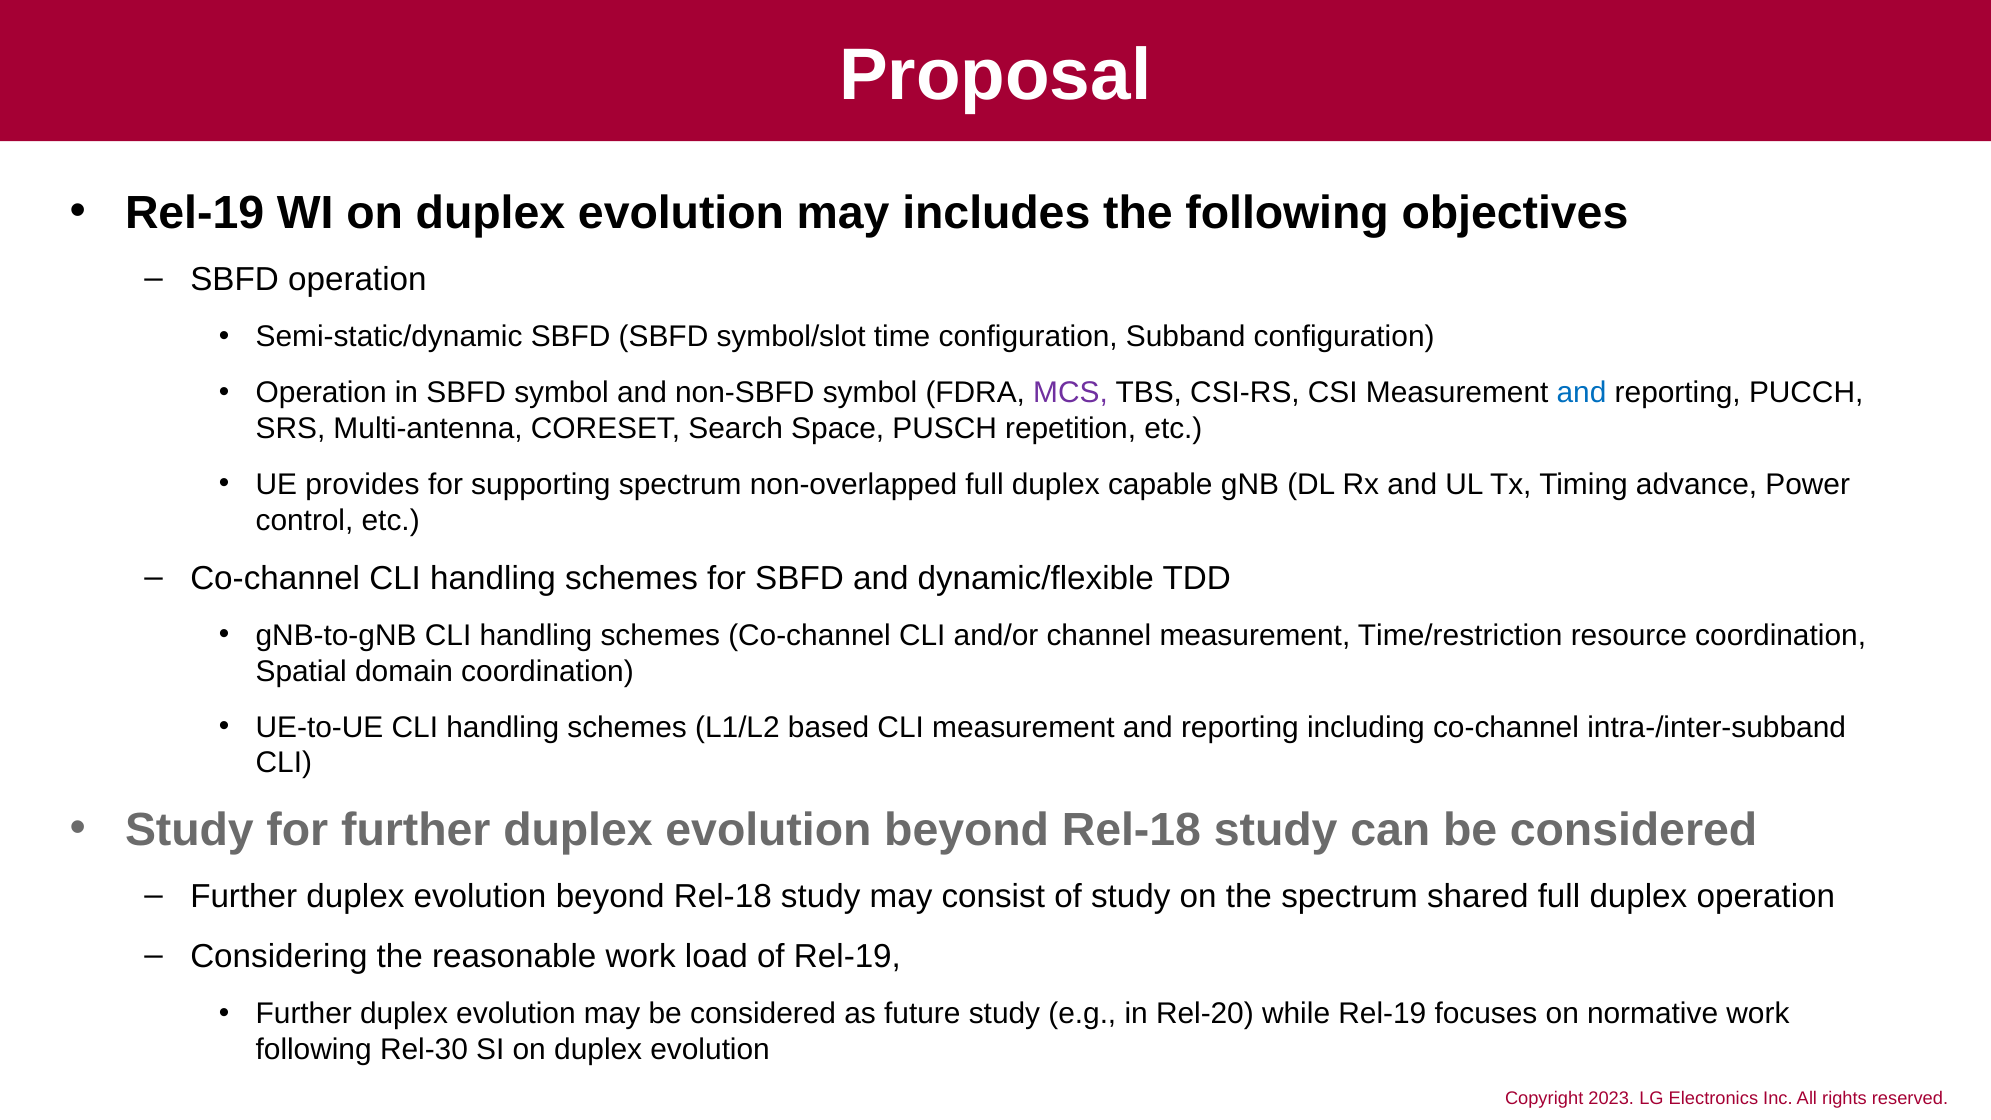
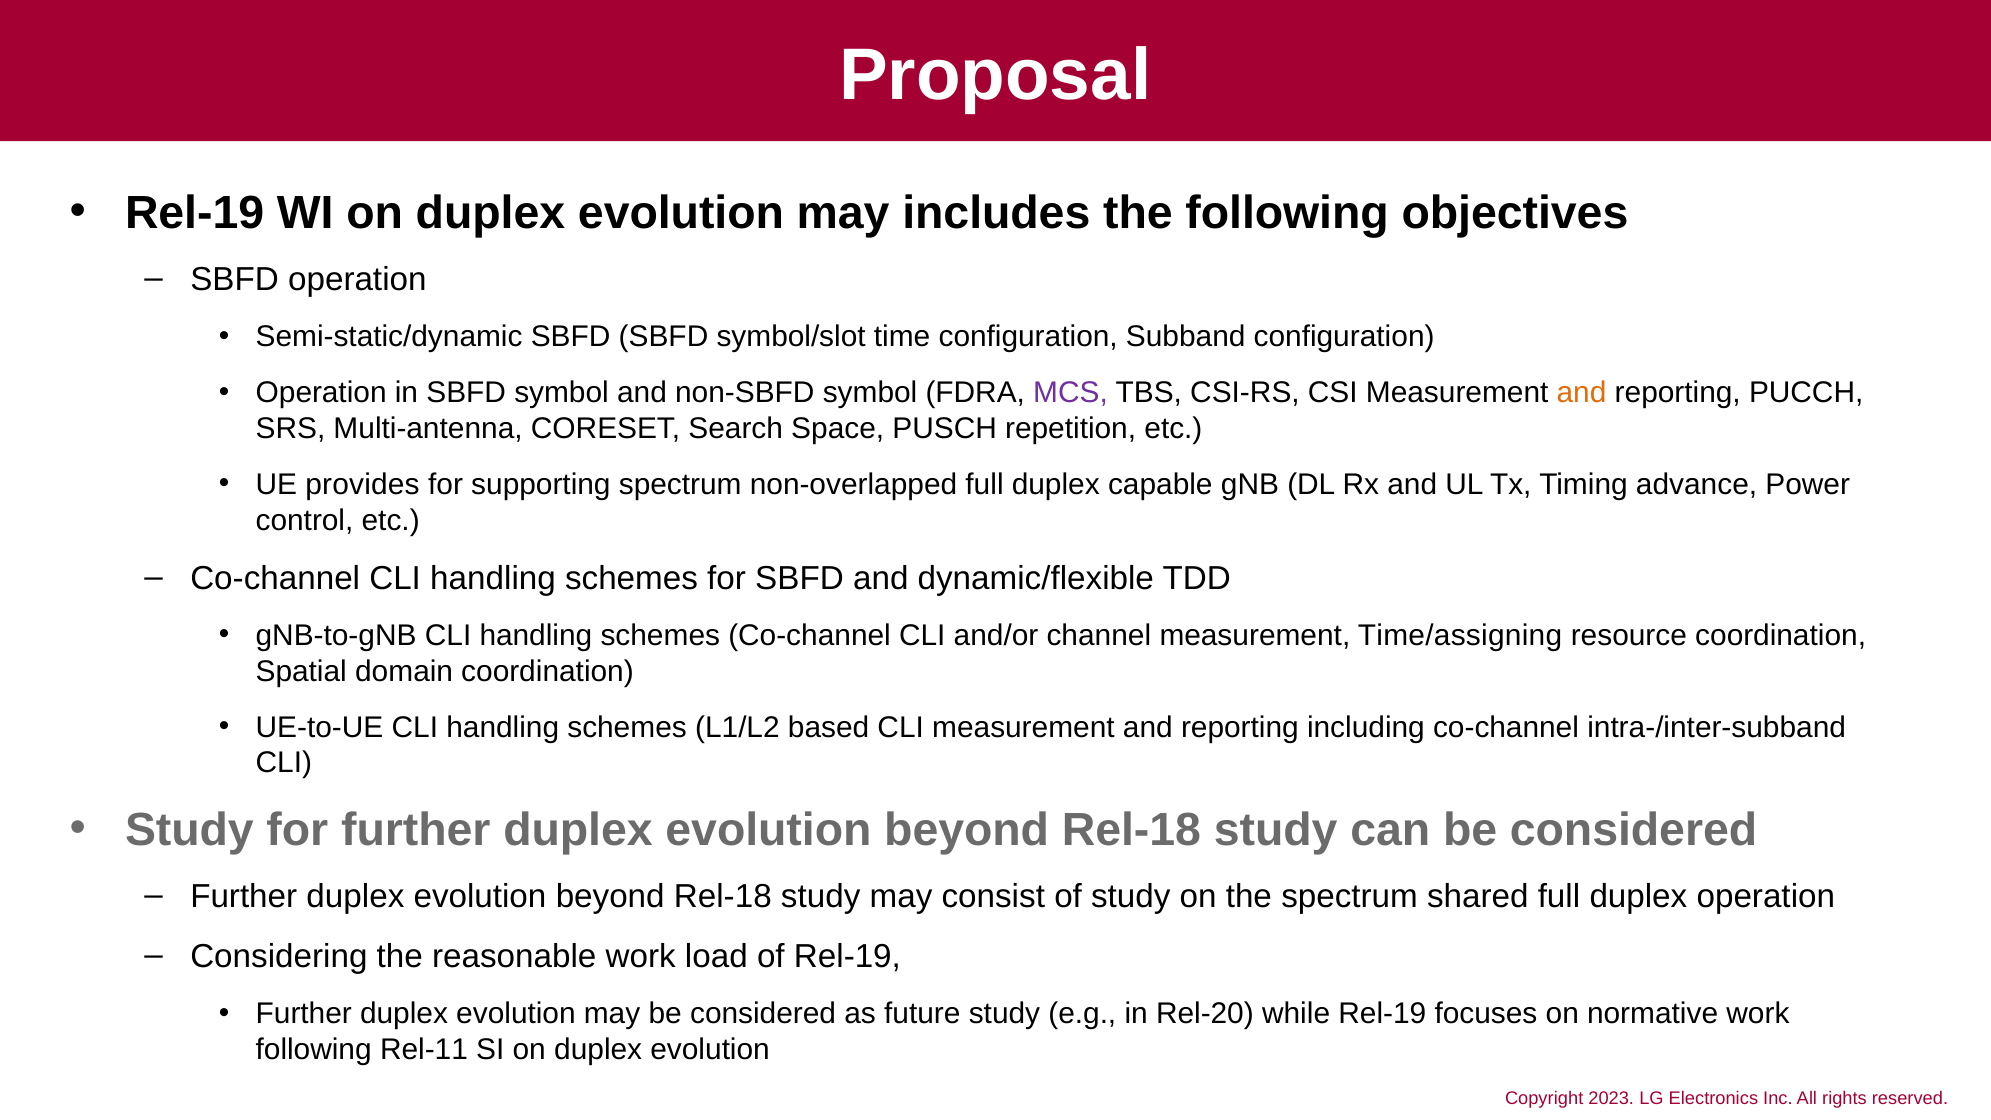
and at (1582, 393) colour: blue -> orange
Time/restriction: Time/restriction -> Time/assigning
Rel-30: Rel-30 -> Rel-11
